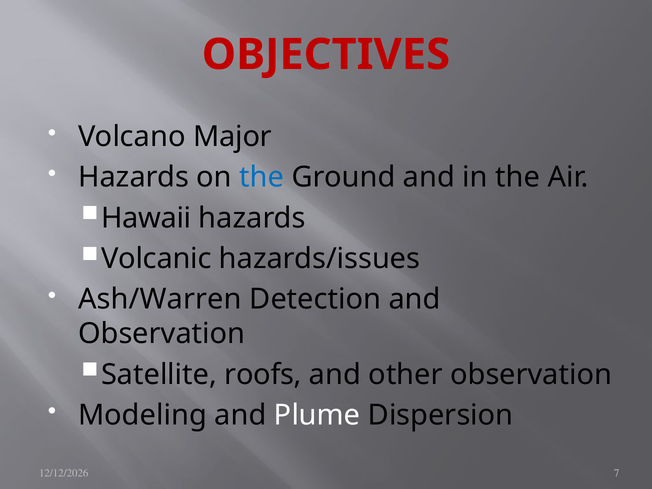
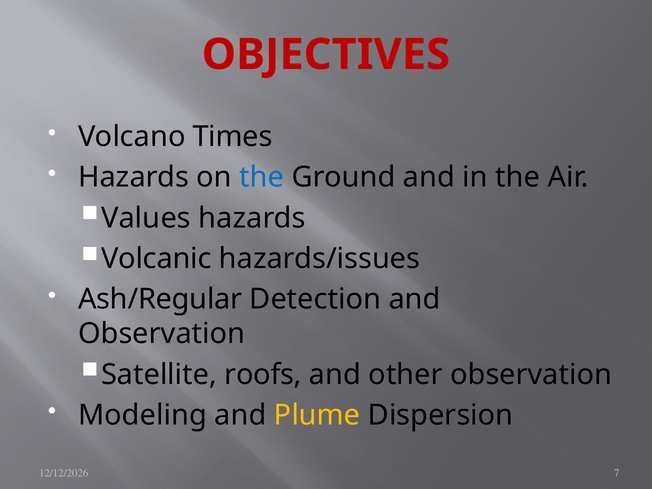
Major: Major -> Times
Hawaii: Hawaii -> Values
Ash/Warren: Ash/Warren -> Ash/Regular
Plume colour: white -> yellow
